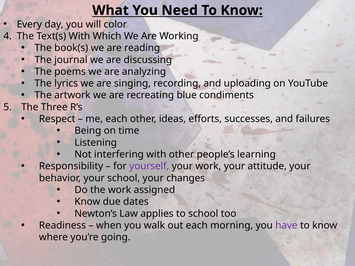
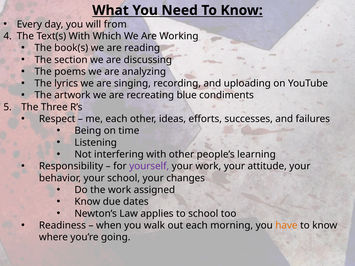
color: color -> from
journal: journal -> section
have colour: purple -> orange
